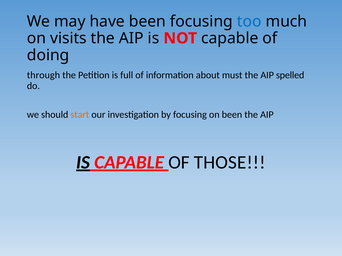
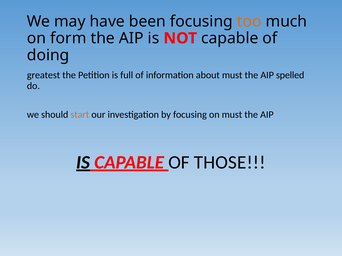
too colour: blue -> orange
visits: visits -> form
through: through -> greatest
on been: been -> must
